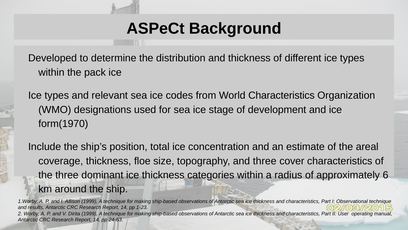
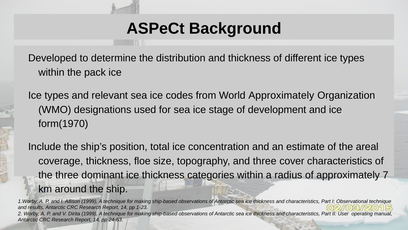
World Characteristics: Characteristics -> Approximately
6: 6 -> 7
